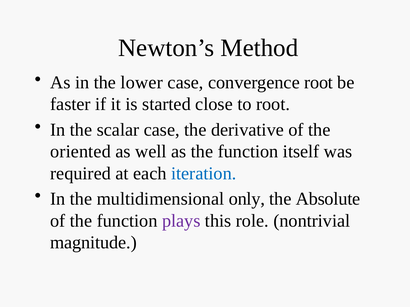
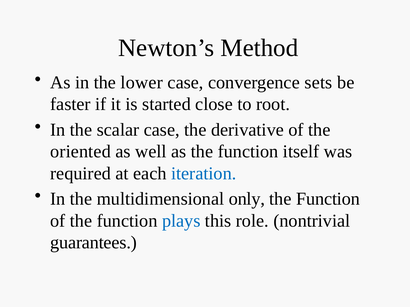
convergence root: root -> sets
Absolute at (328, 199): Absolute -> Function
plays colour: purple -> blue
magnitude: magnitude -> guarantees
